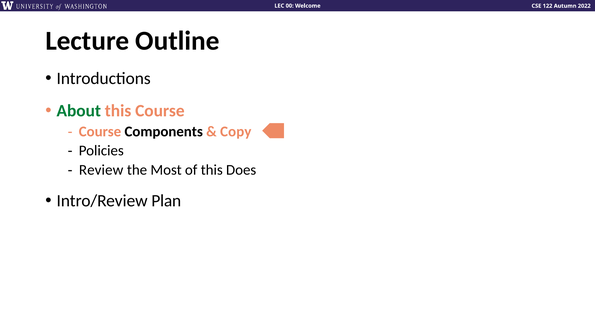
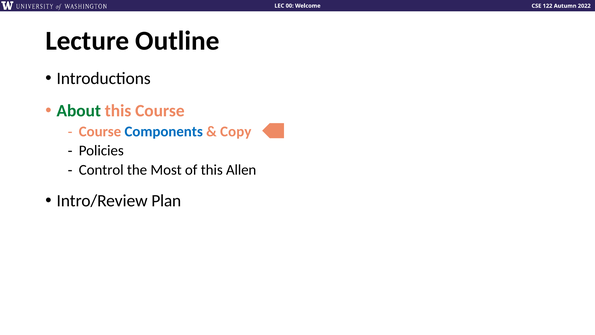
Components colour: black -> blue
Review: Review -> Control
Does: Does -> Allen
